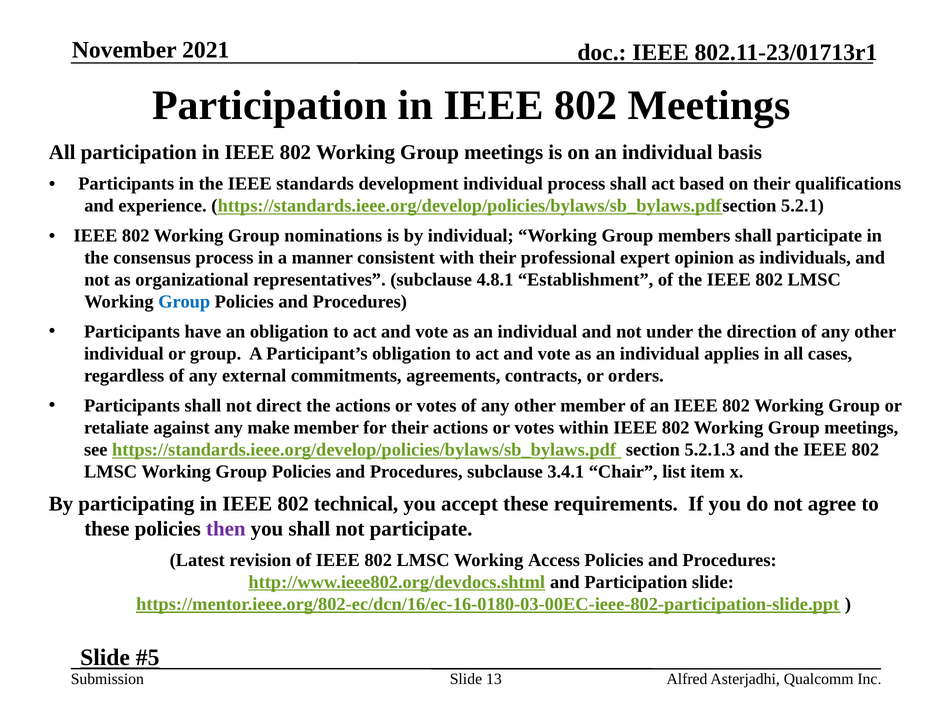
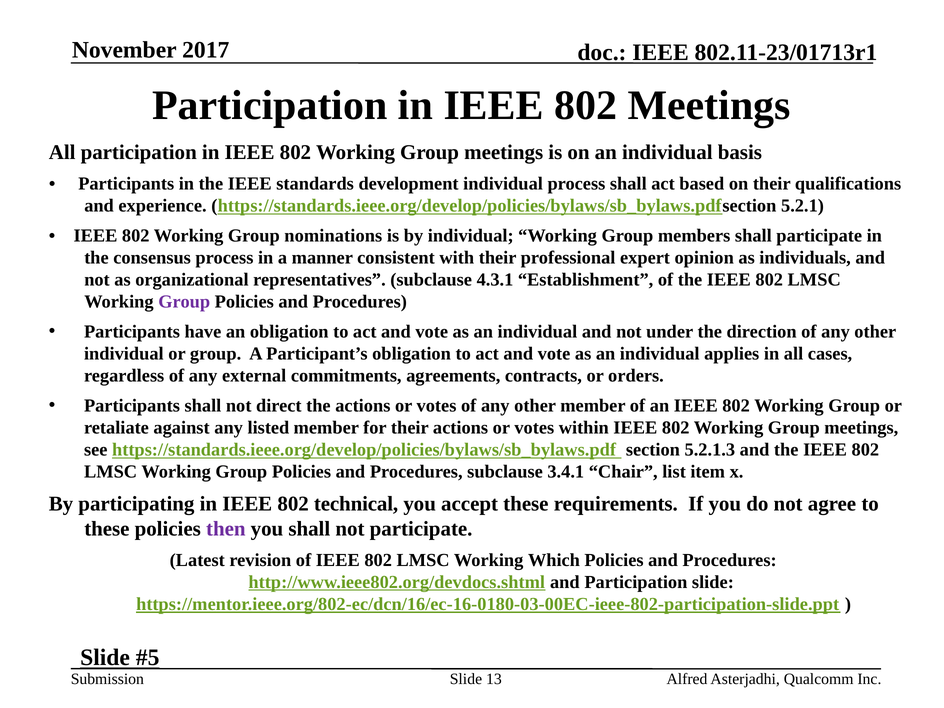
2021: 2021 -> 2017
4.8.1: 4.8.1 -> 4.3.1
Group at (184, 302) colour: blue -> purple
make: make -> listed
Access: Access -> Which
